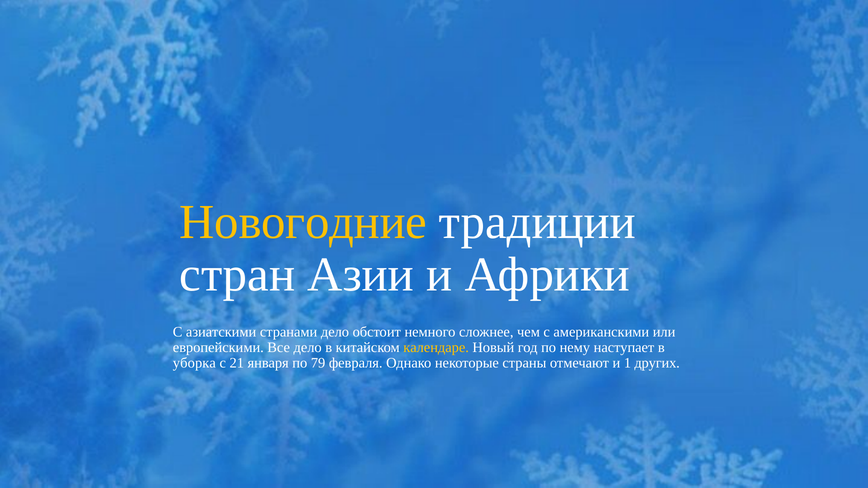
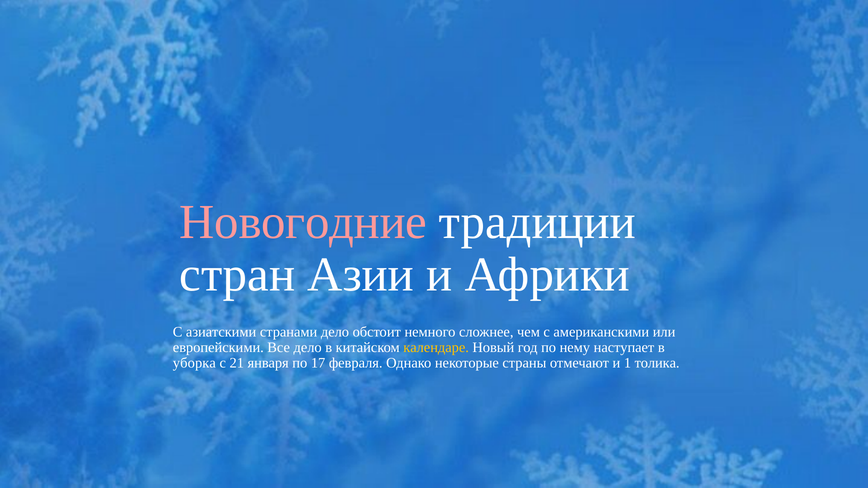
Новогодние colour: yellow -> pink
79: 79 -> 17
других: других -> толика
